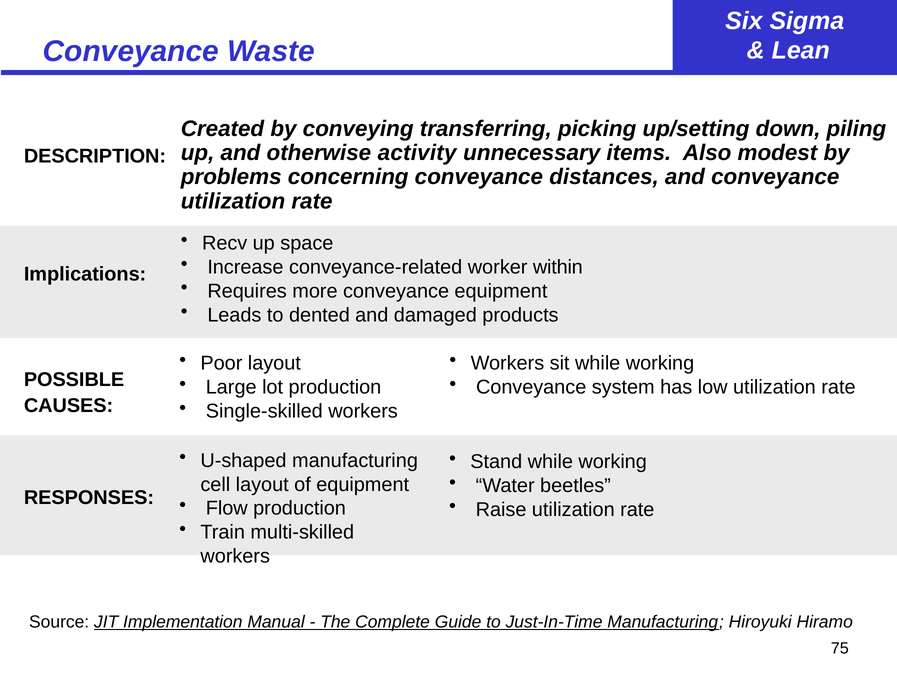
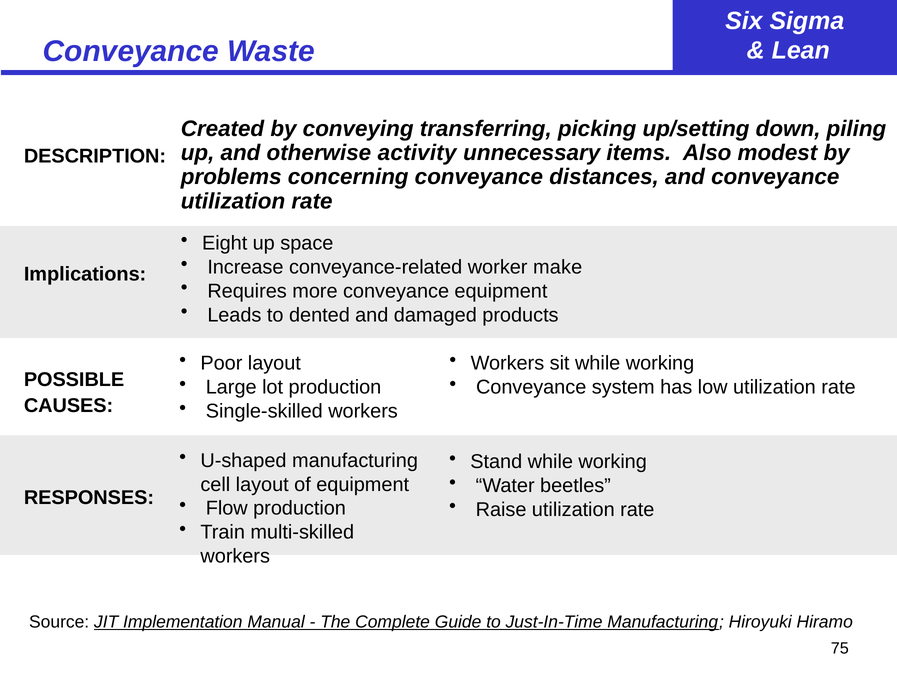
Recv: Recv -> Eight
within: within -> make
